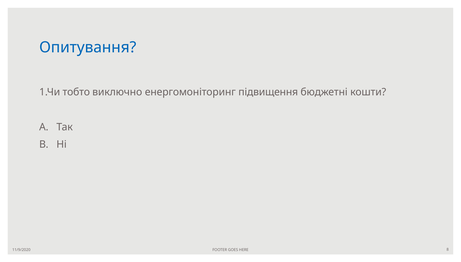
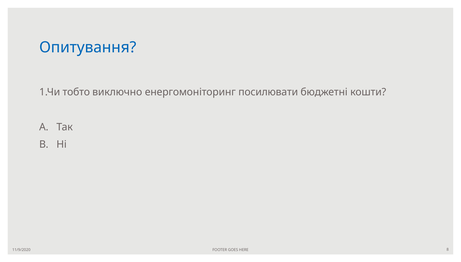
підвищення: підвищення -> посилювати
